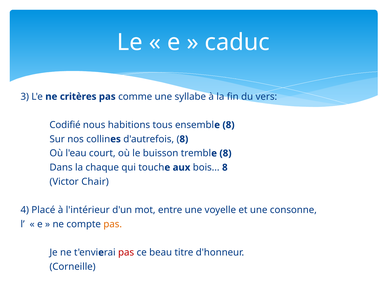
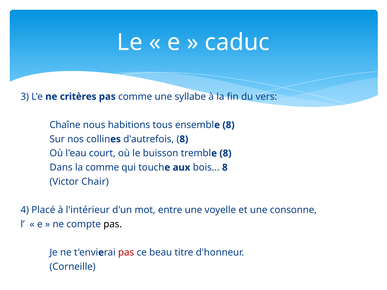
Codifié: Codifié -> Chaîne
la chaque: chaque -> comme
pas at (113, 224) colour: orange -> black
